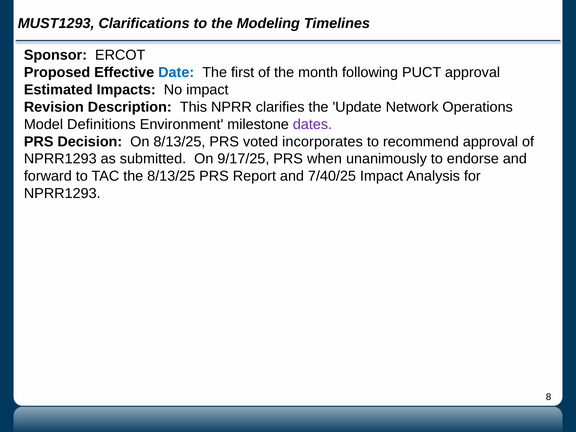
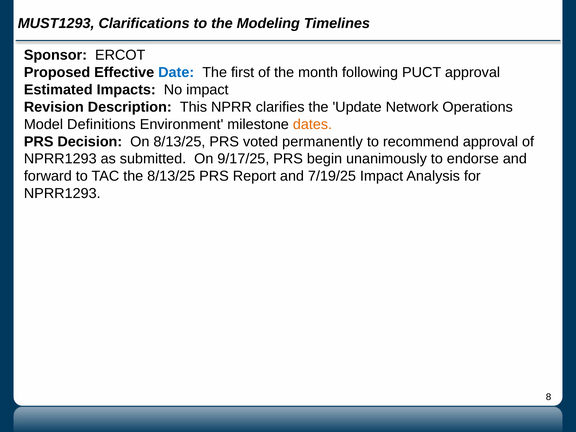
dates colour: purple -> orange
incorporates: incorporates -> permanently
when: when -> begin
7/40/25: 7/40/25 -> 7/19/25
